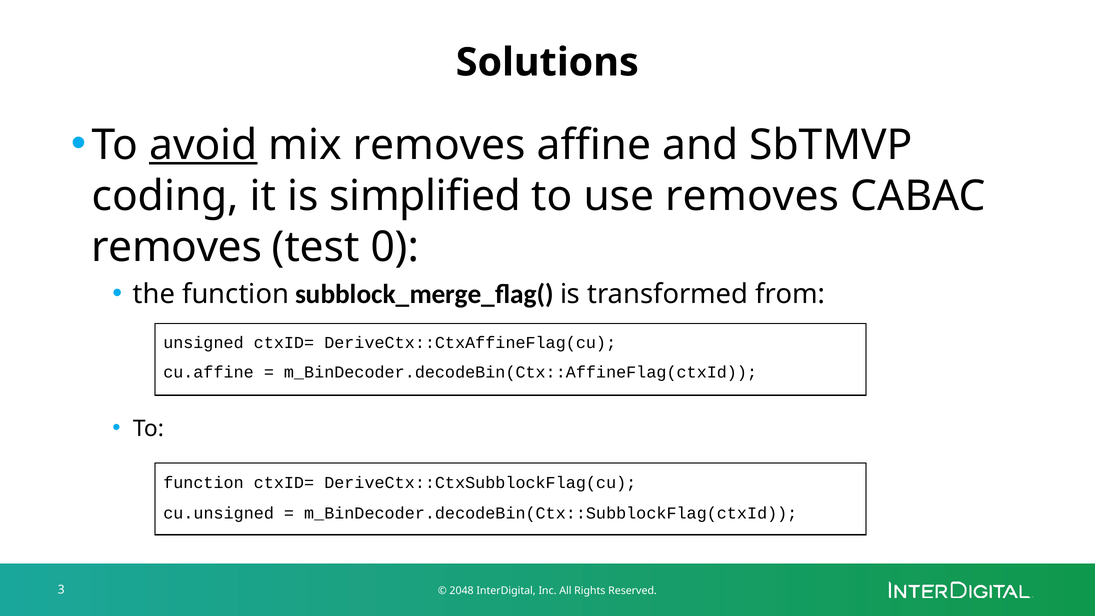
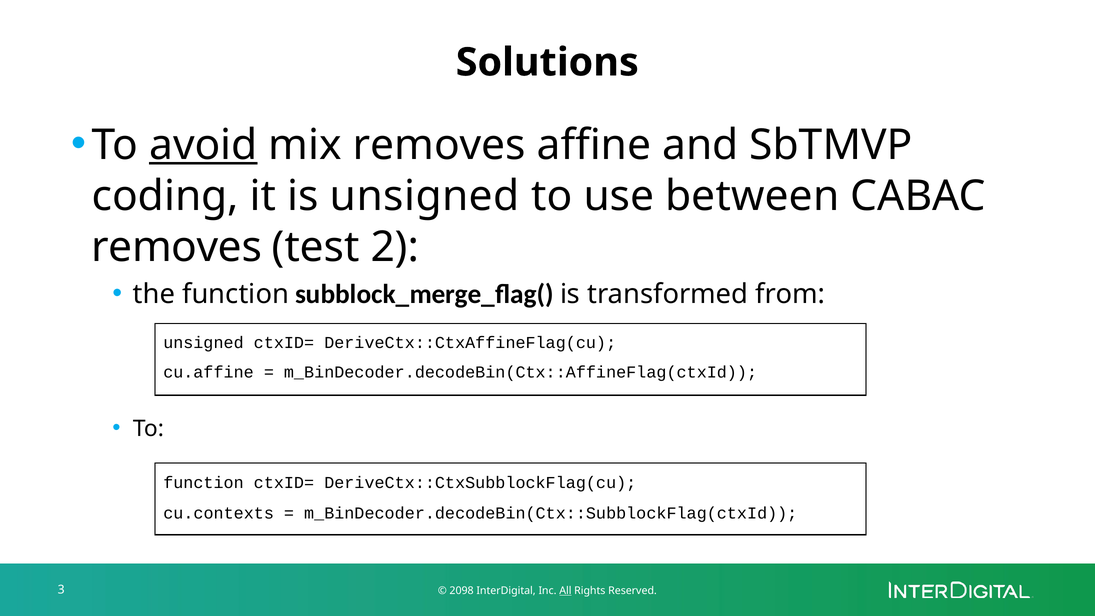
is simplified: simplified -> unsigned
use removes: removes -> between
0: 0 -> 2
cu.unsigned: cu.unsigned -> cu.contexts
2048: 2048 -> 2098
All underline: none -> present
